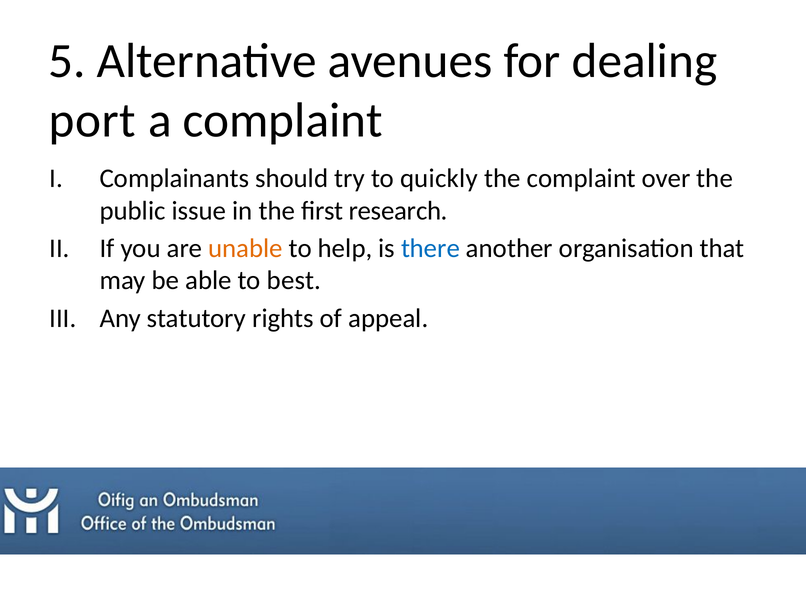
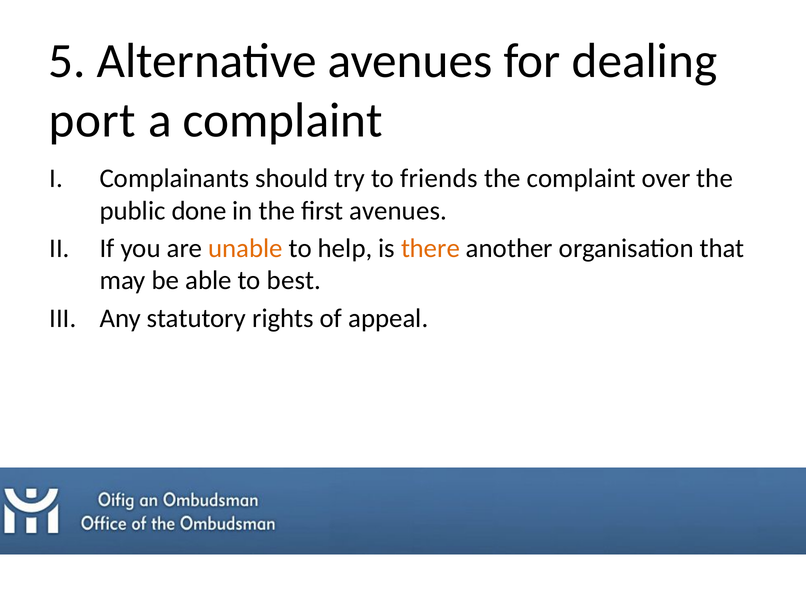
quickly: quickly -> friends
issue: issue -> done
first research: research -> avenues
there colour: blue -> orange
